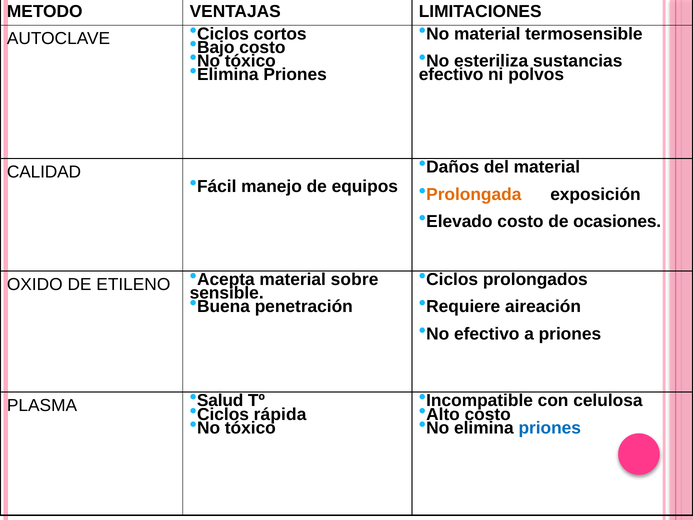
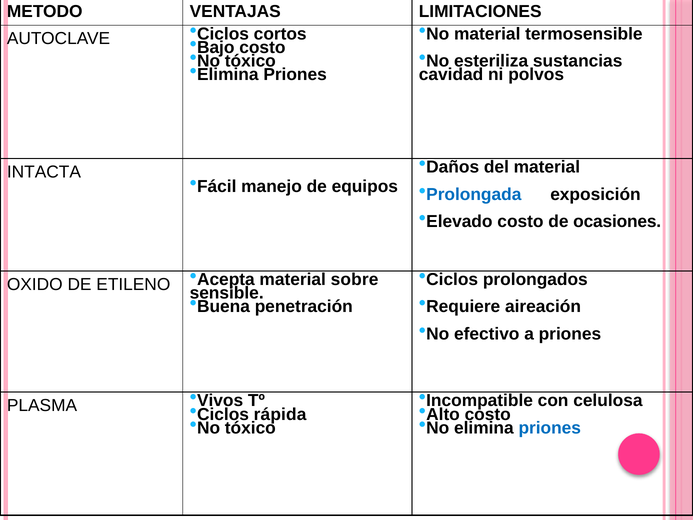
efectivo at (451, 75): efectivo -> cavidad
CALIDAD: CALIDAD -> INTACTA
Prolongada colour: orange -> blue
Salud: Salud -> Vivos
